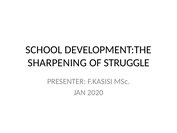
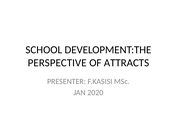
SHARPENING: SHARPENING -> PERSPECTIVE
STRUGGLE: STRUGGLE -> ATTRACTS
